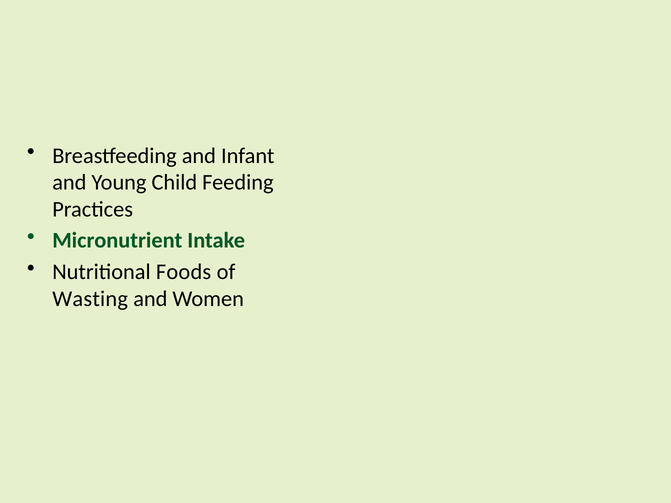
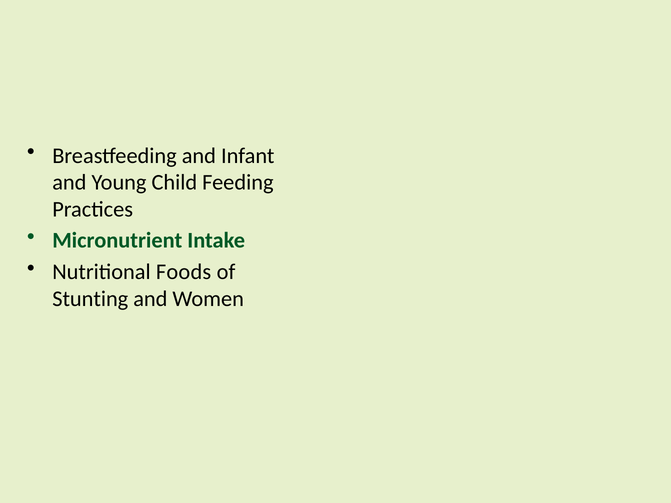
Wasting: Wasting -> Stunting
